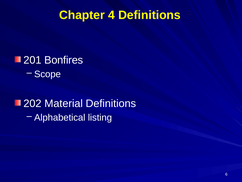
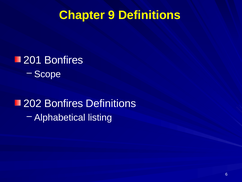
4: 4 -> 9
202 Material: Material -> Bonfires
